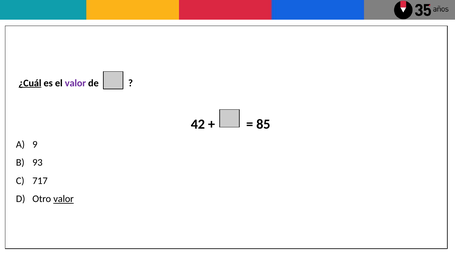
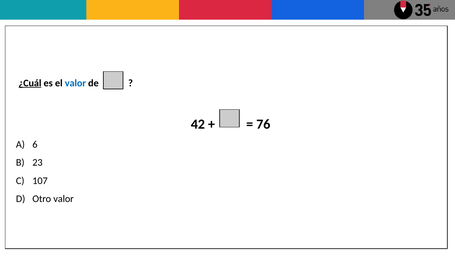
valor at (75, 83) colour: purple -> blue
85: 85 -> 76
9: 9 -> 6
93: 93 -> 23
717: 717 -> 107
valor at (64, 199) underline: present -> none
